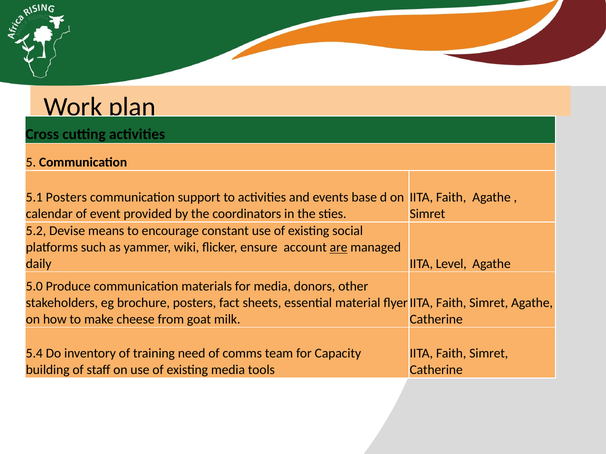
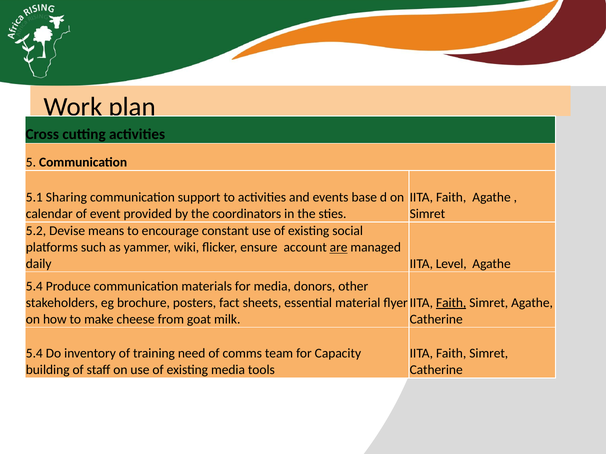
5.1 Posters: Posters -> Sharing
5.0 at (34, 287): 5.0 -> 5.4
Faith at (451, 303) underline: none -> present
